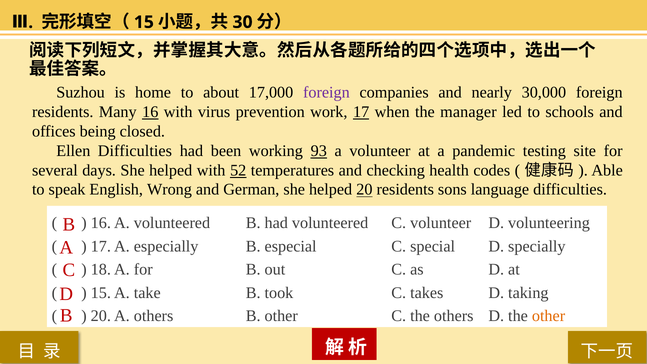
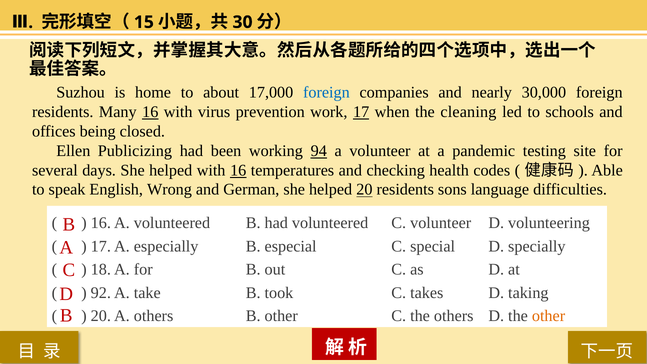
foreign at (326, 92) colour: purple -> blue
manager: manager -> cleaning
Ellen Difficulties: Difficulties -> Publicizing
93: 93 -> 94
with 52: 52 -> 16
15 at (101, 293): 15 -> 92
